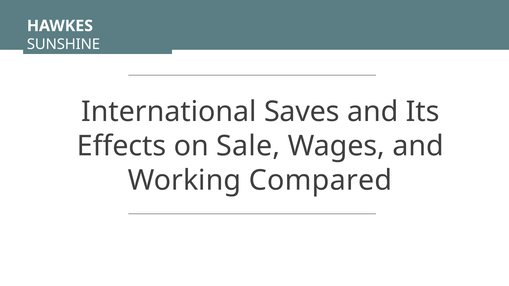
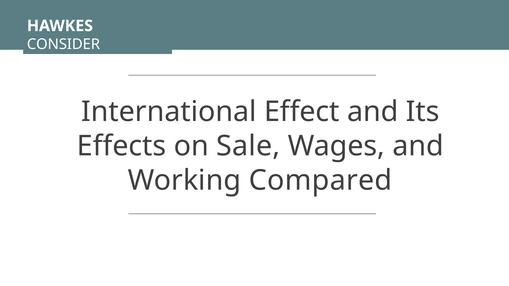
SUNSHINE: SUNSHINE -> CONSIDER
Saves: Saves -> Effect
